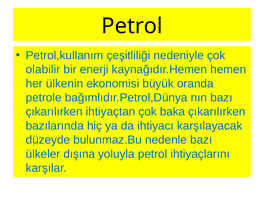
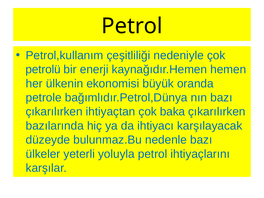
olabilir: olabilir -> petrolü
dışına: dışına -> yeterli
